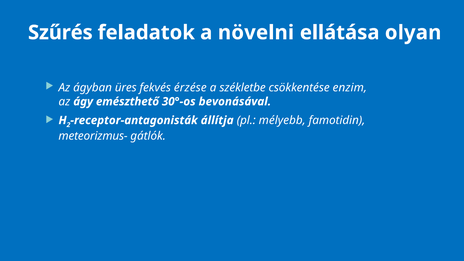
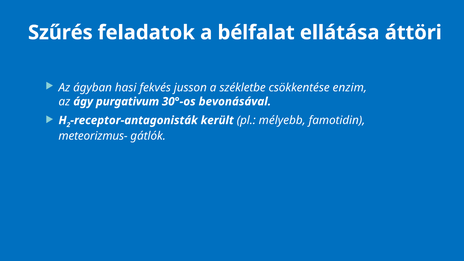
növelni: növelni -> bélfalat
olyan: olyan -> áttöri
üres: üres -> hasi
érzése: érzése -> jusson
emészthető: emészthető -> purgativum
állítja: állítja -> került
